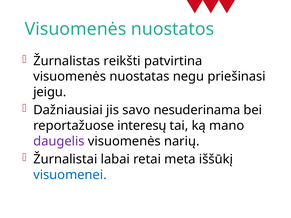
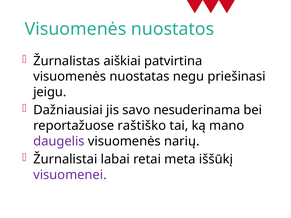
reikšti: reikšti -> aiškiai
interesų: interesų -> raštiško
visuomenei colour: blue -> purple
